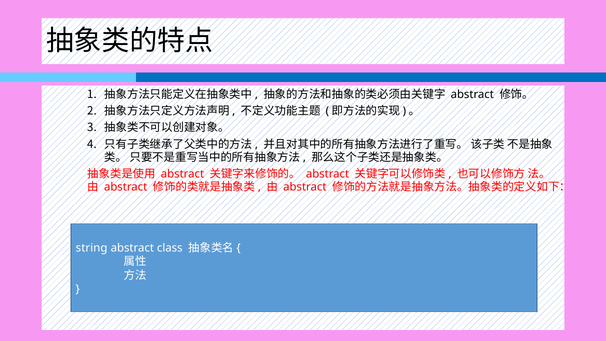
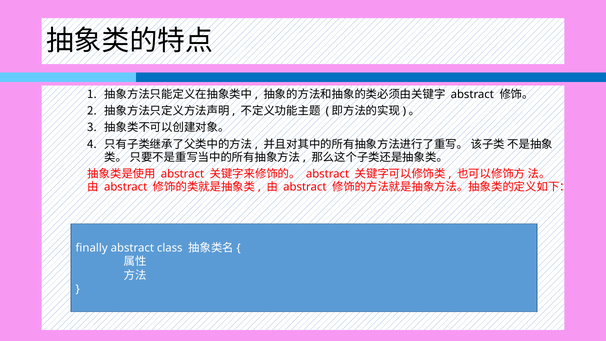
string: string -> finally
